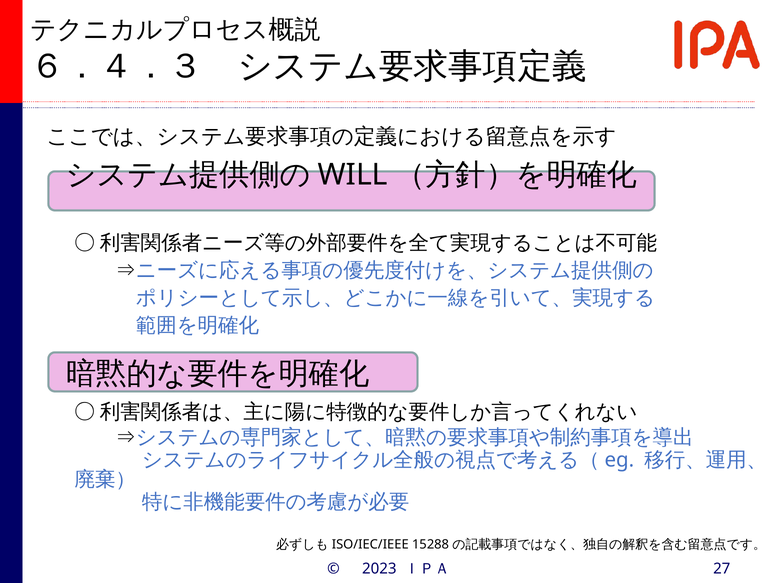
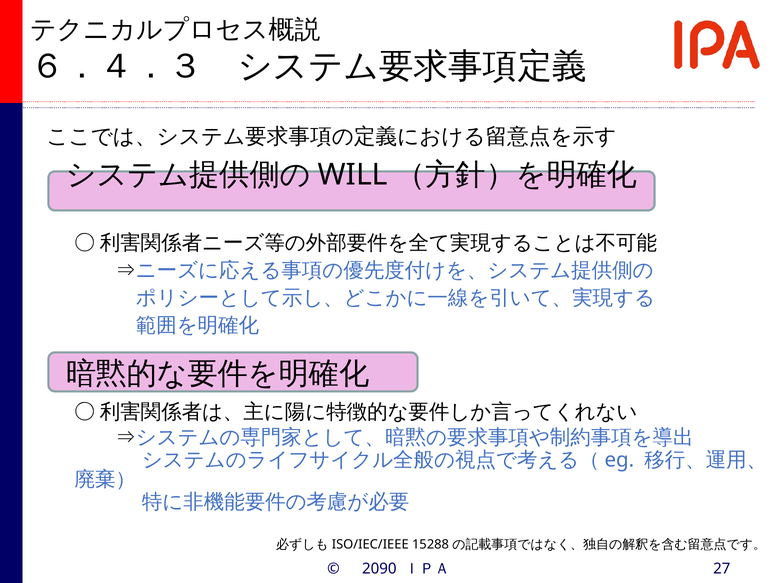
2023: 2023 -> 2090
